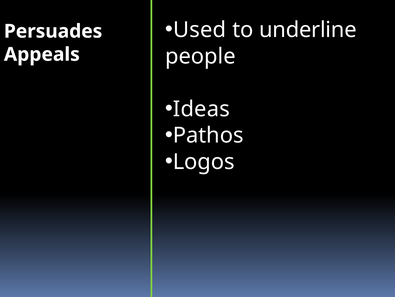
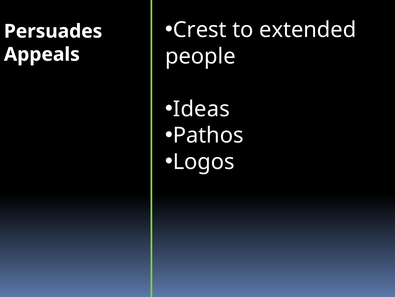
Used: Used -> Crest
underline: underline -> extended
